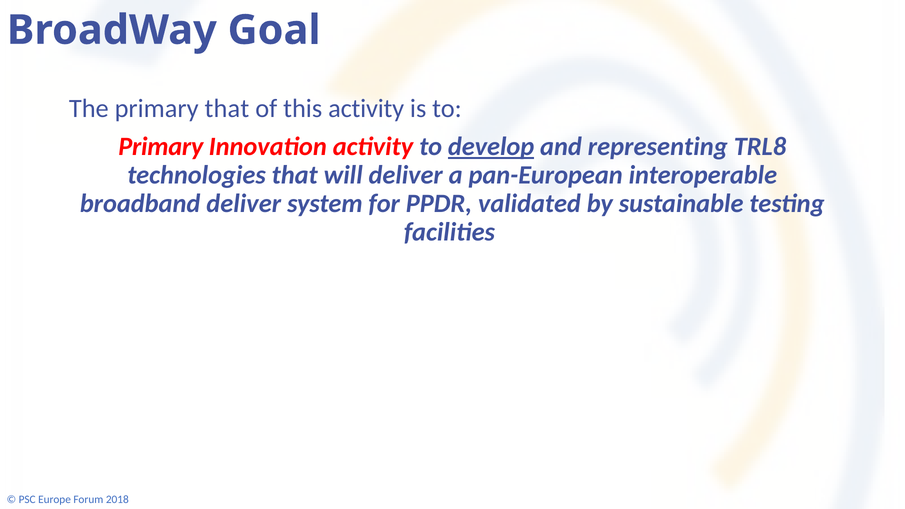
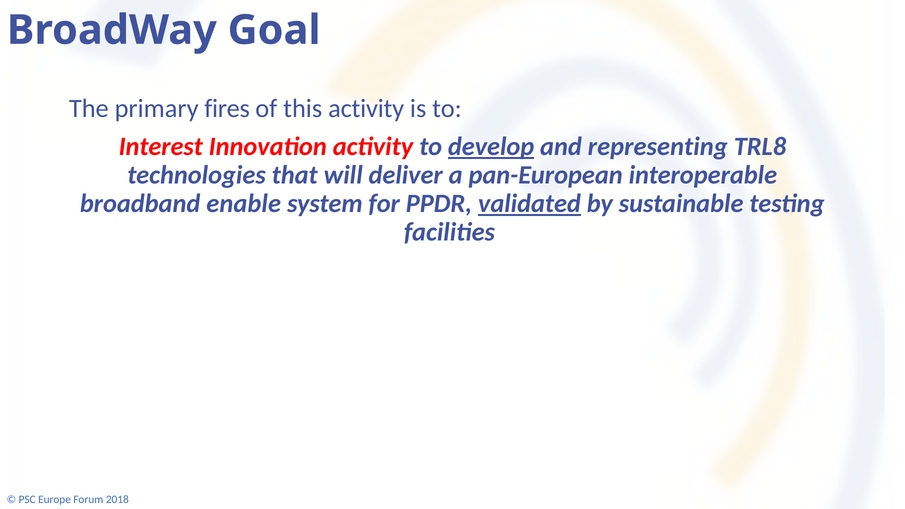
primary that: that -> fires
Primary at (161, 147): Primary -> Interest
broadband deliver: deliver -> enable
validated underline: none -> present
